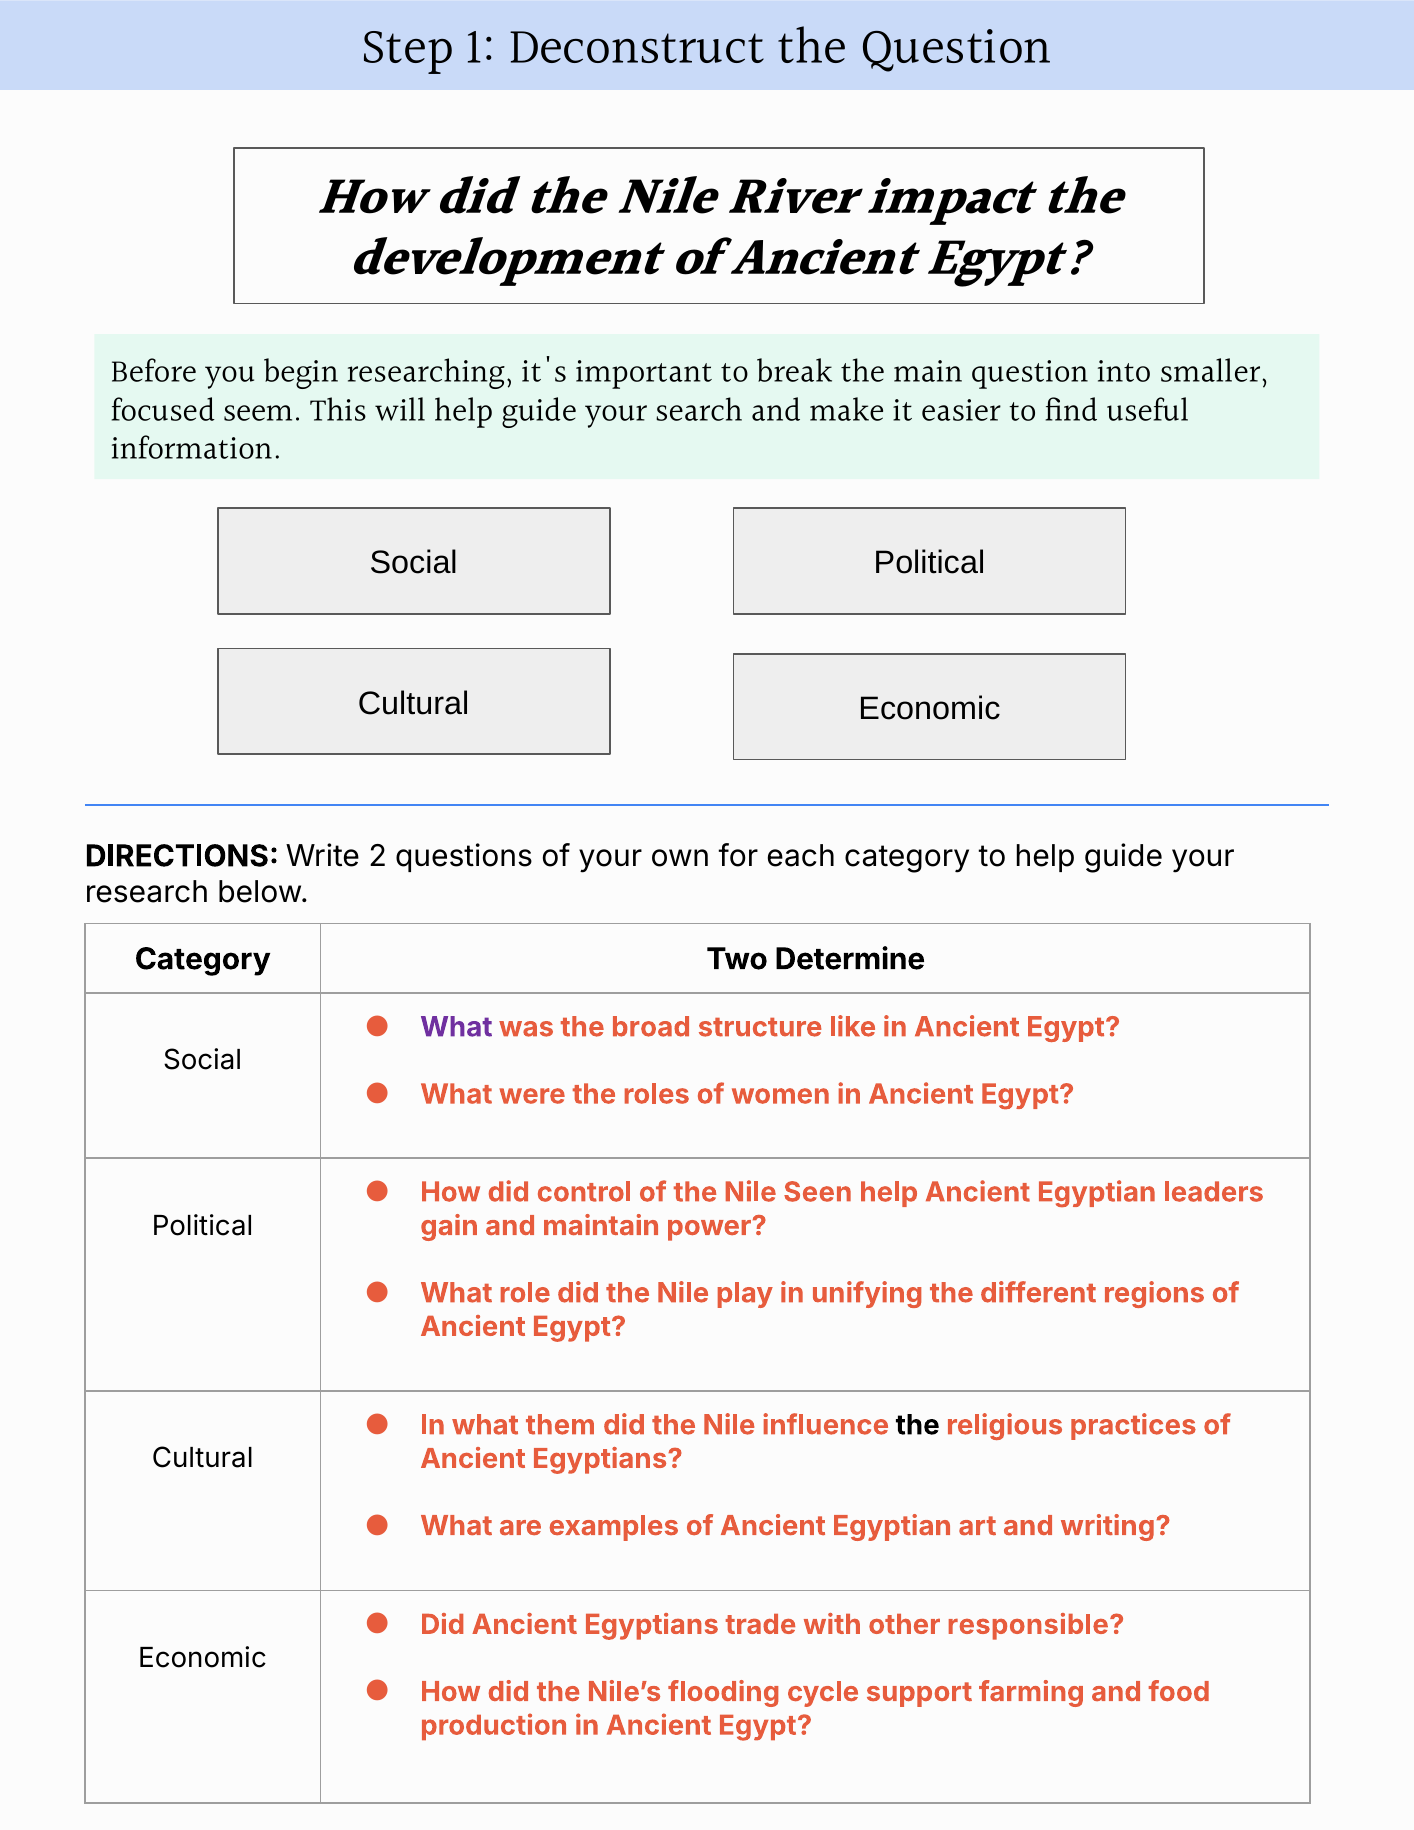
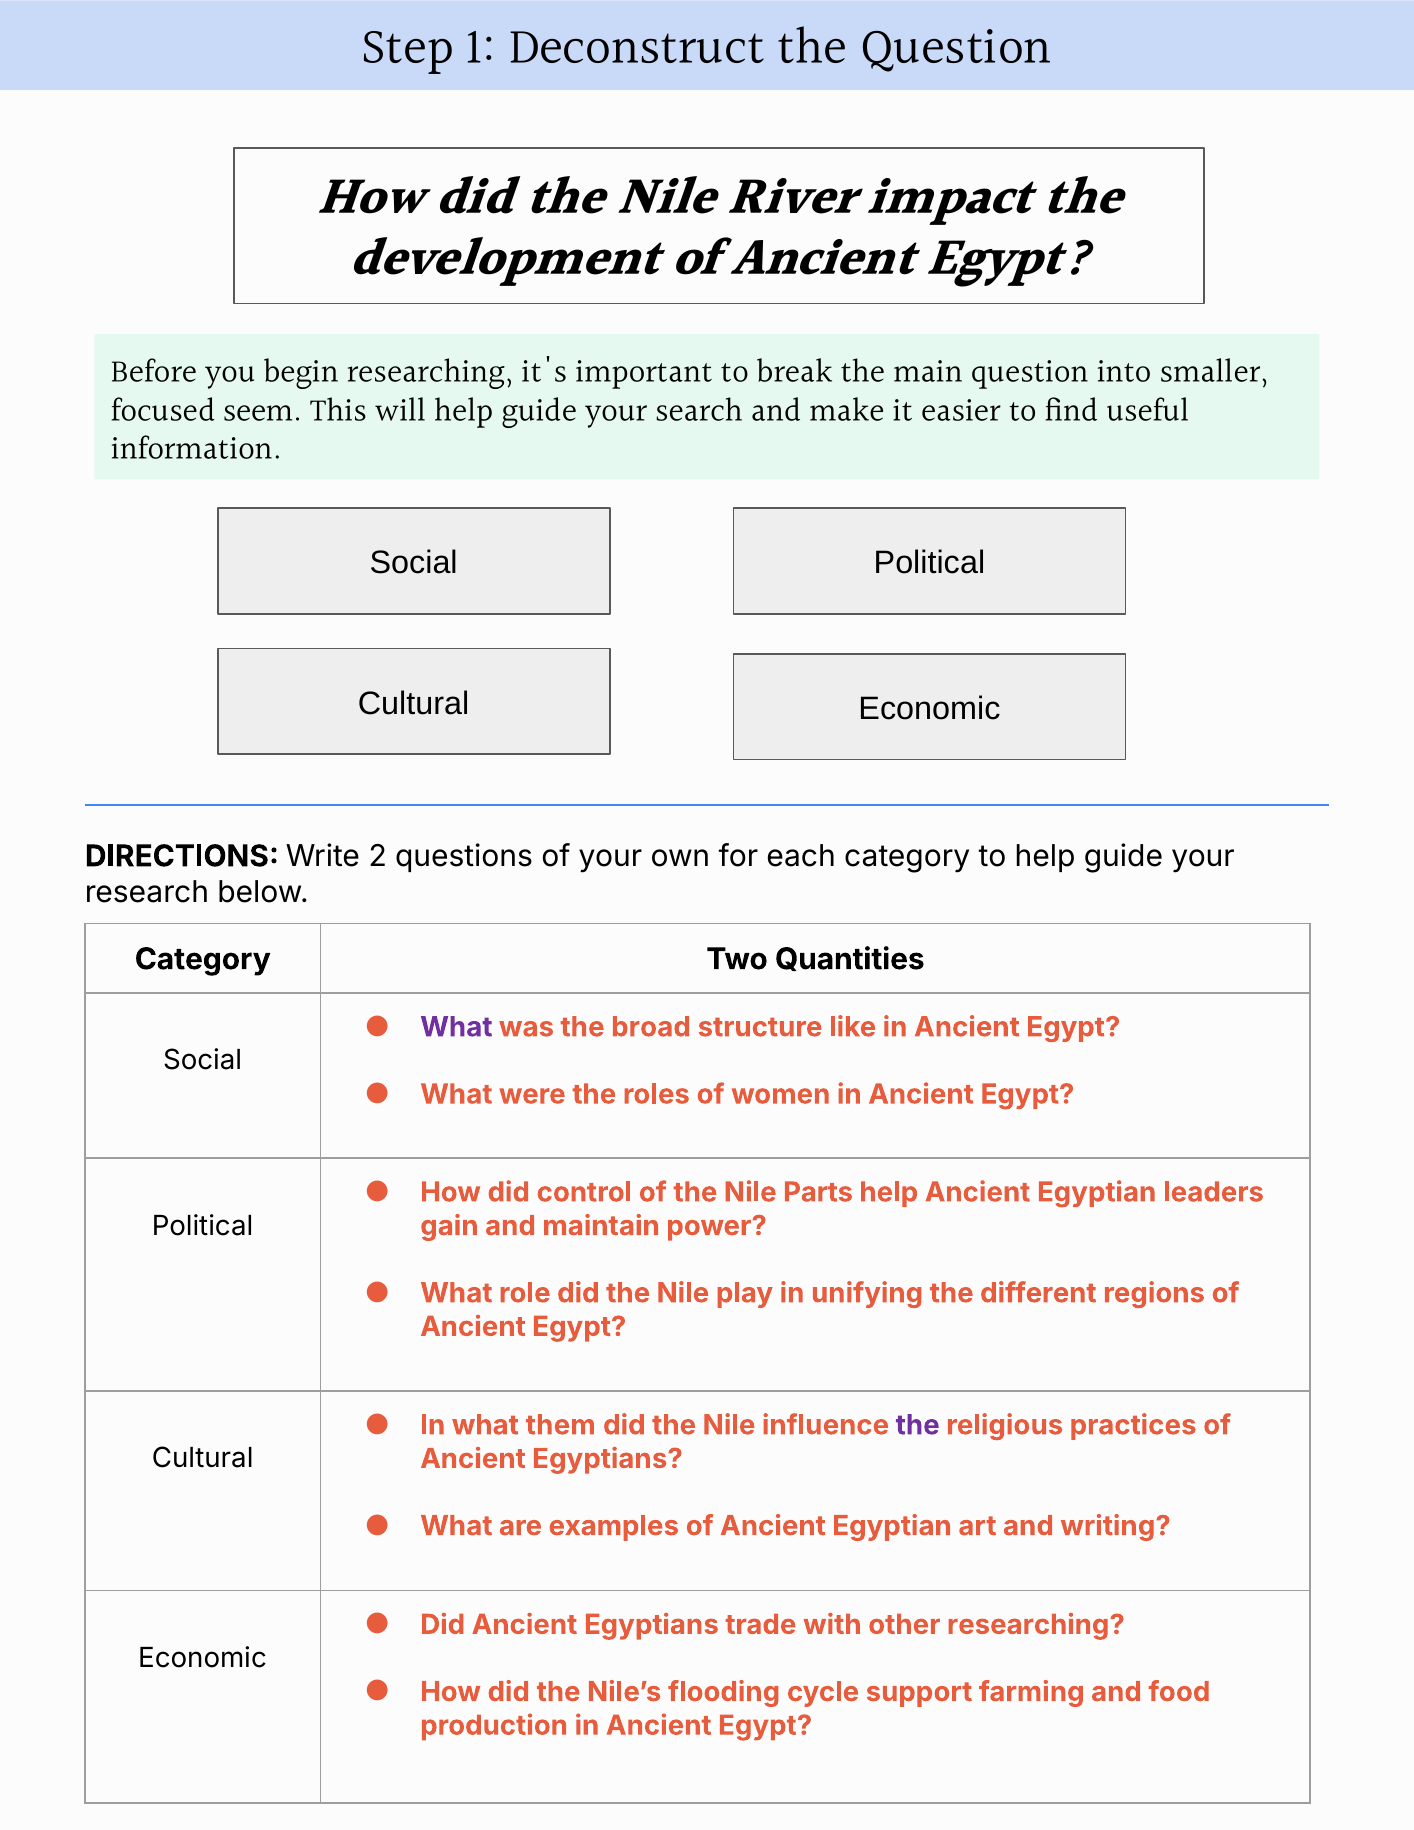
Determine: Determine -> Quantities
Seen: Seen -> Parts
the at (918, 1425) colour: black -> purple
other responsible: responsible -> researching
